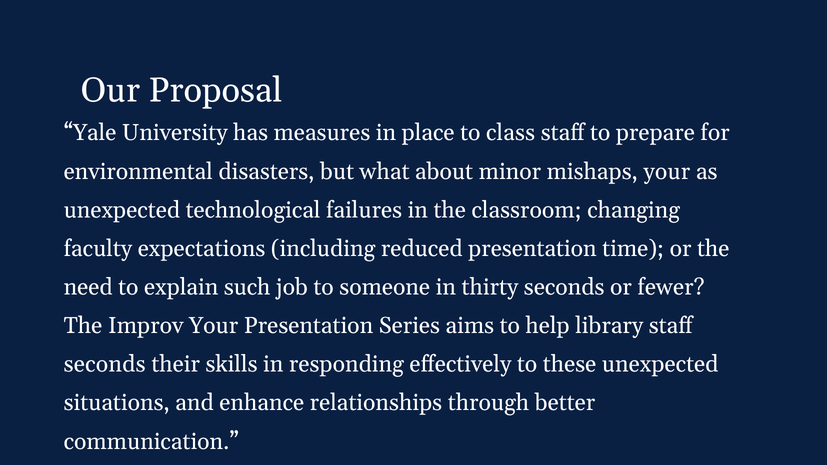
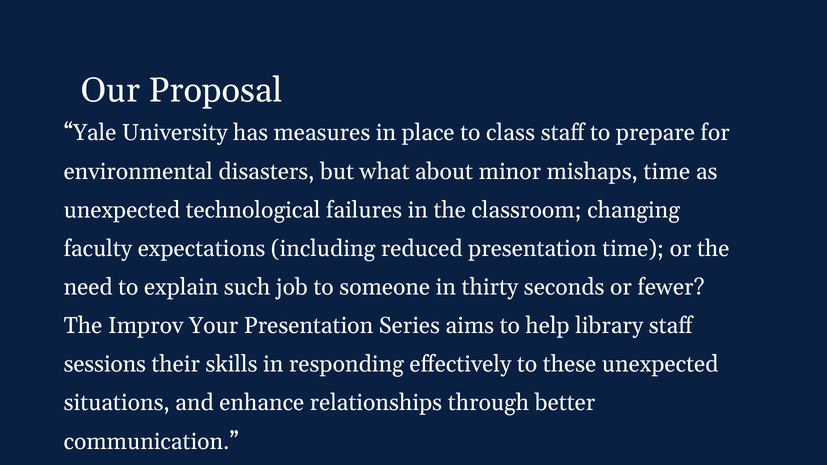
mishaps your: your -> time
seconds at (105, 364): seconds -> sessions
